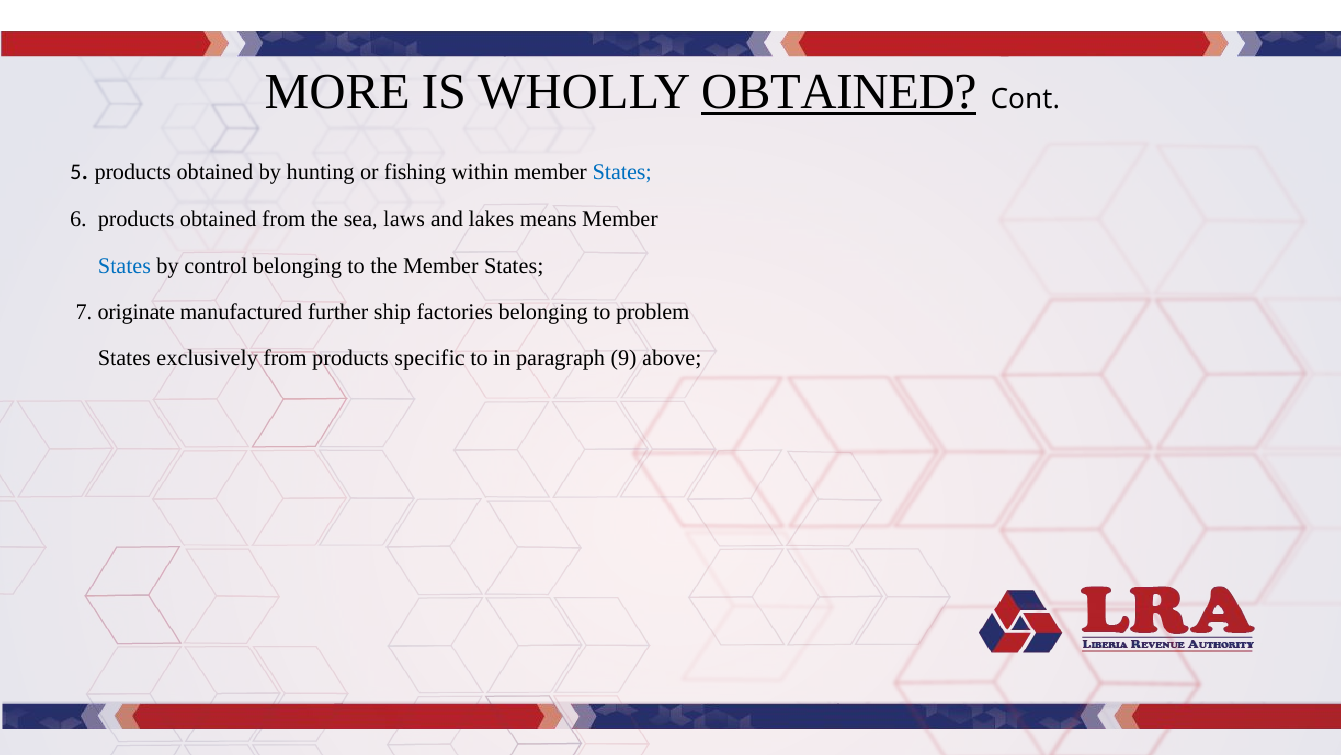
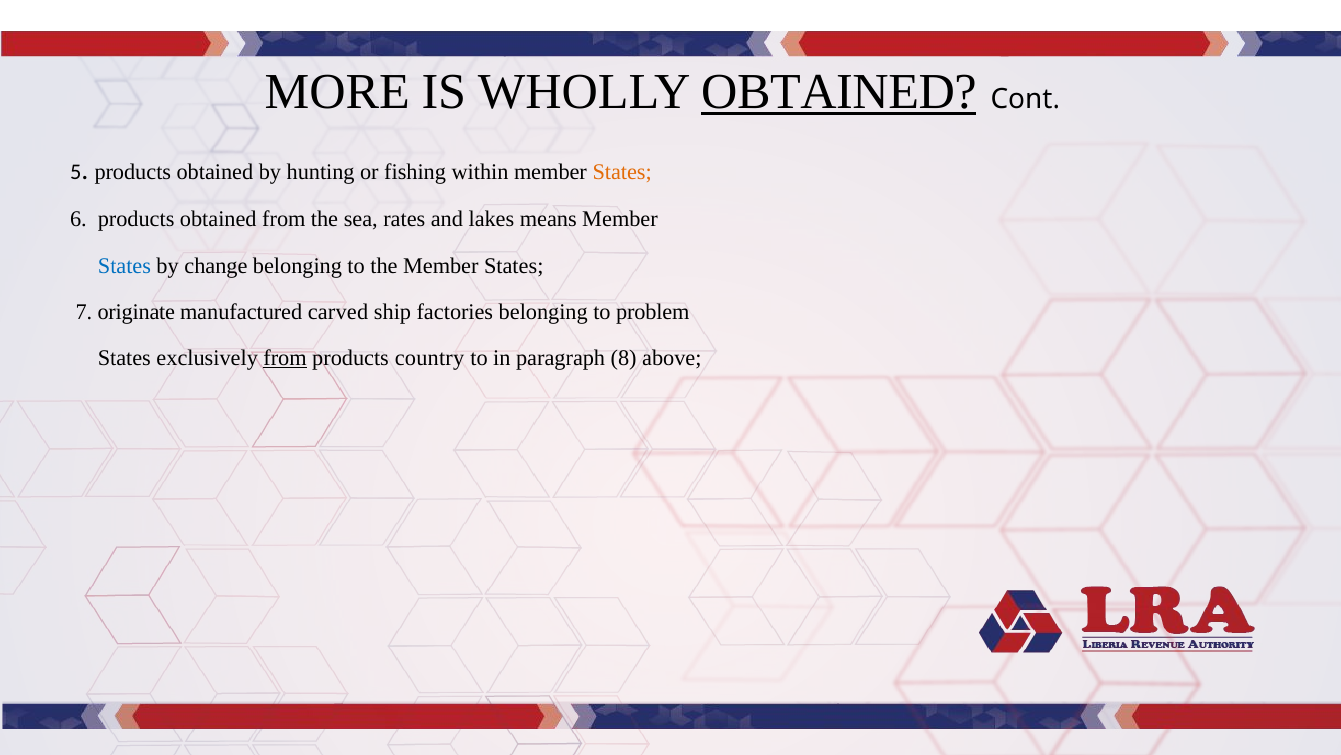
States at (622, 172) colour: blue -> orange
laws: laws -> rates
control: control -> change
further: further -> carved
from at (285, 358) underline: none -> present
specific: specific -> country
9: 9 -> 8
